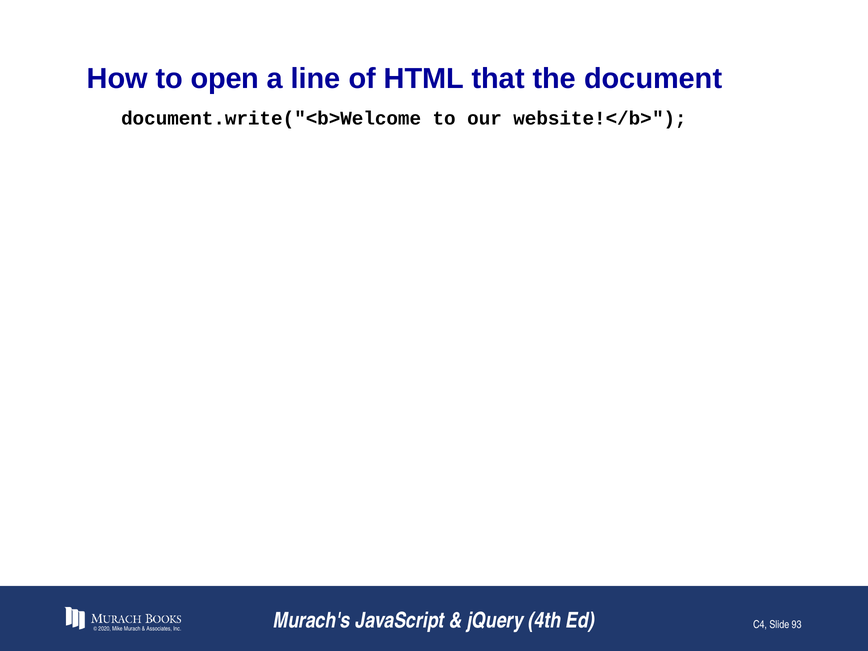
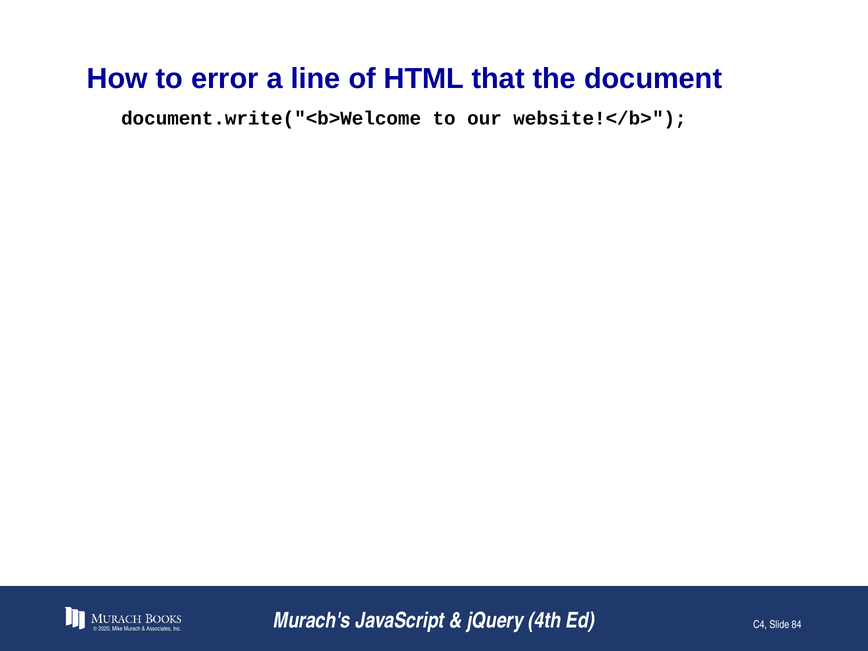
open: open -> error
93: 93 -> 84
